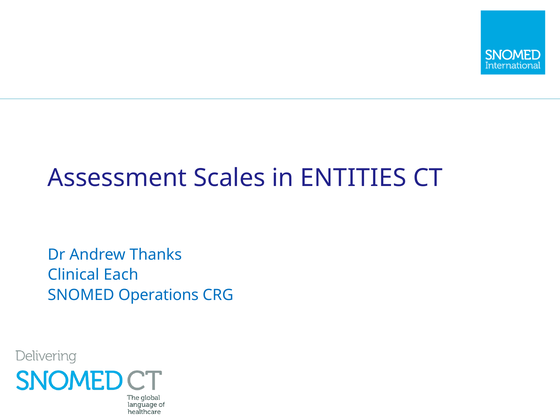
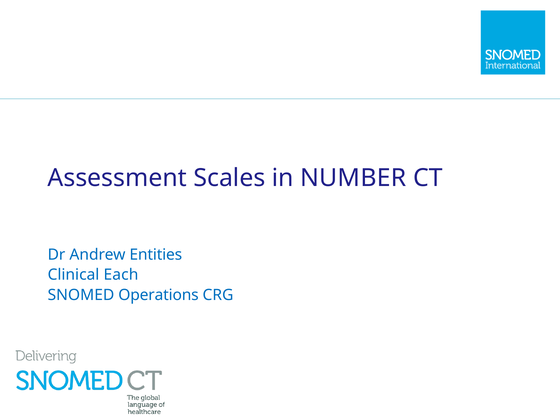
ENTITIES: ENTITIES -> NUMBER
Thanks: Thanks -> Entities
